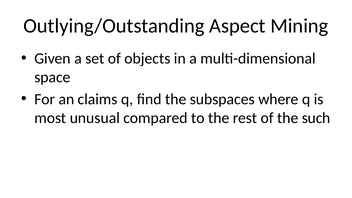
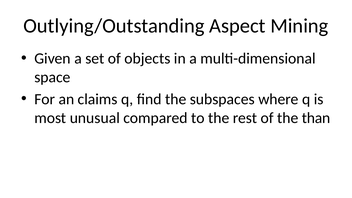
such: such -> than
